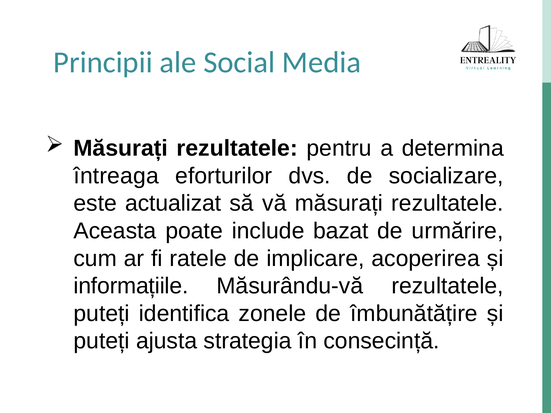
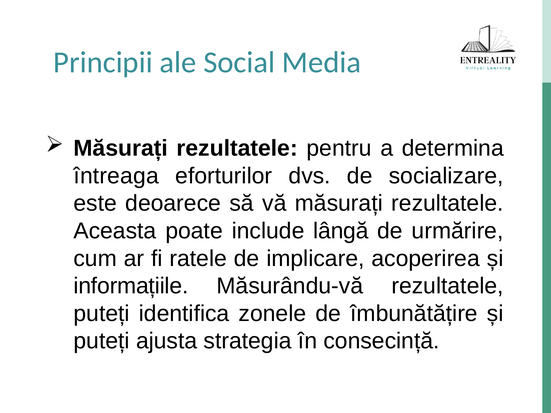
actualizat: actualizat -> deoarece
bazat: bazat -> lângă
